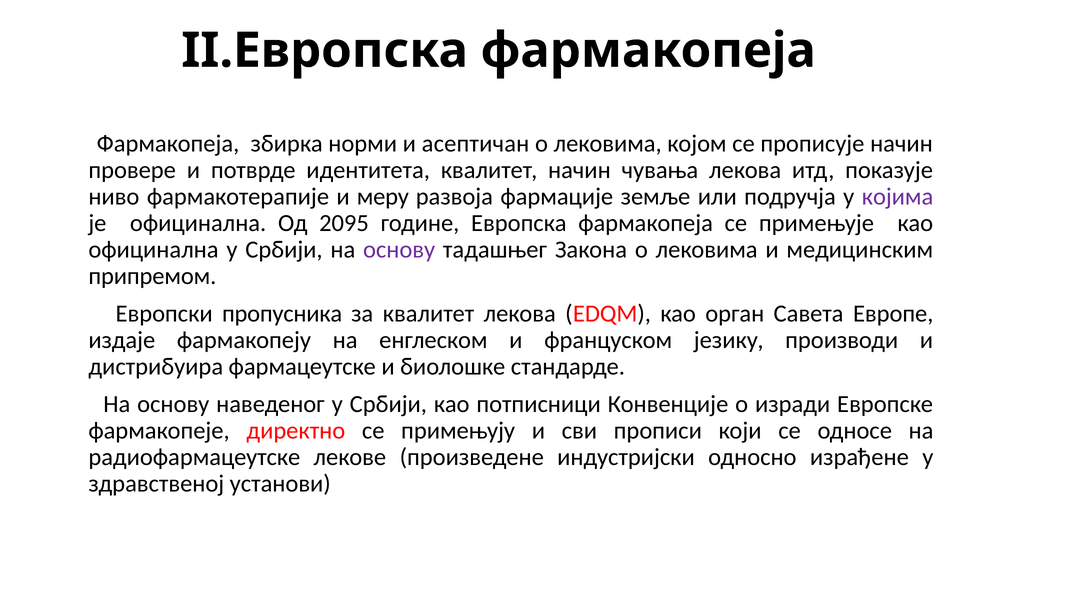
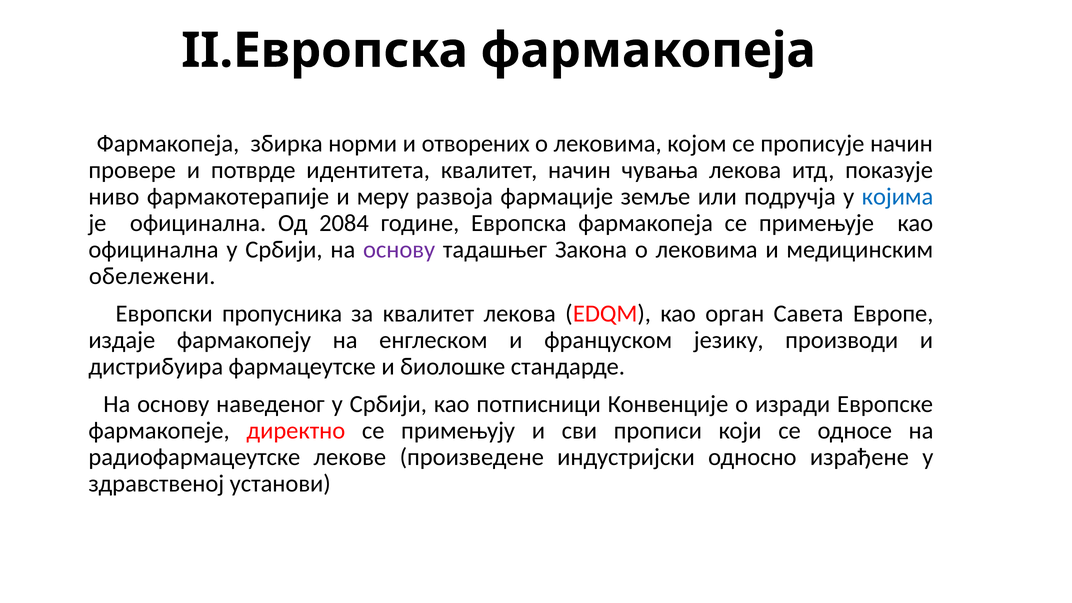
асептичан: асептичан -> отворених
којима colour: purple -> blue
2095: 2095 -> 2084
припремом: припремом -> обележени
